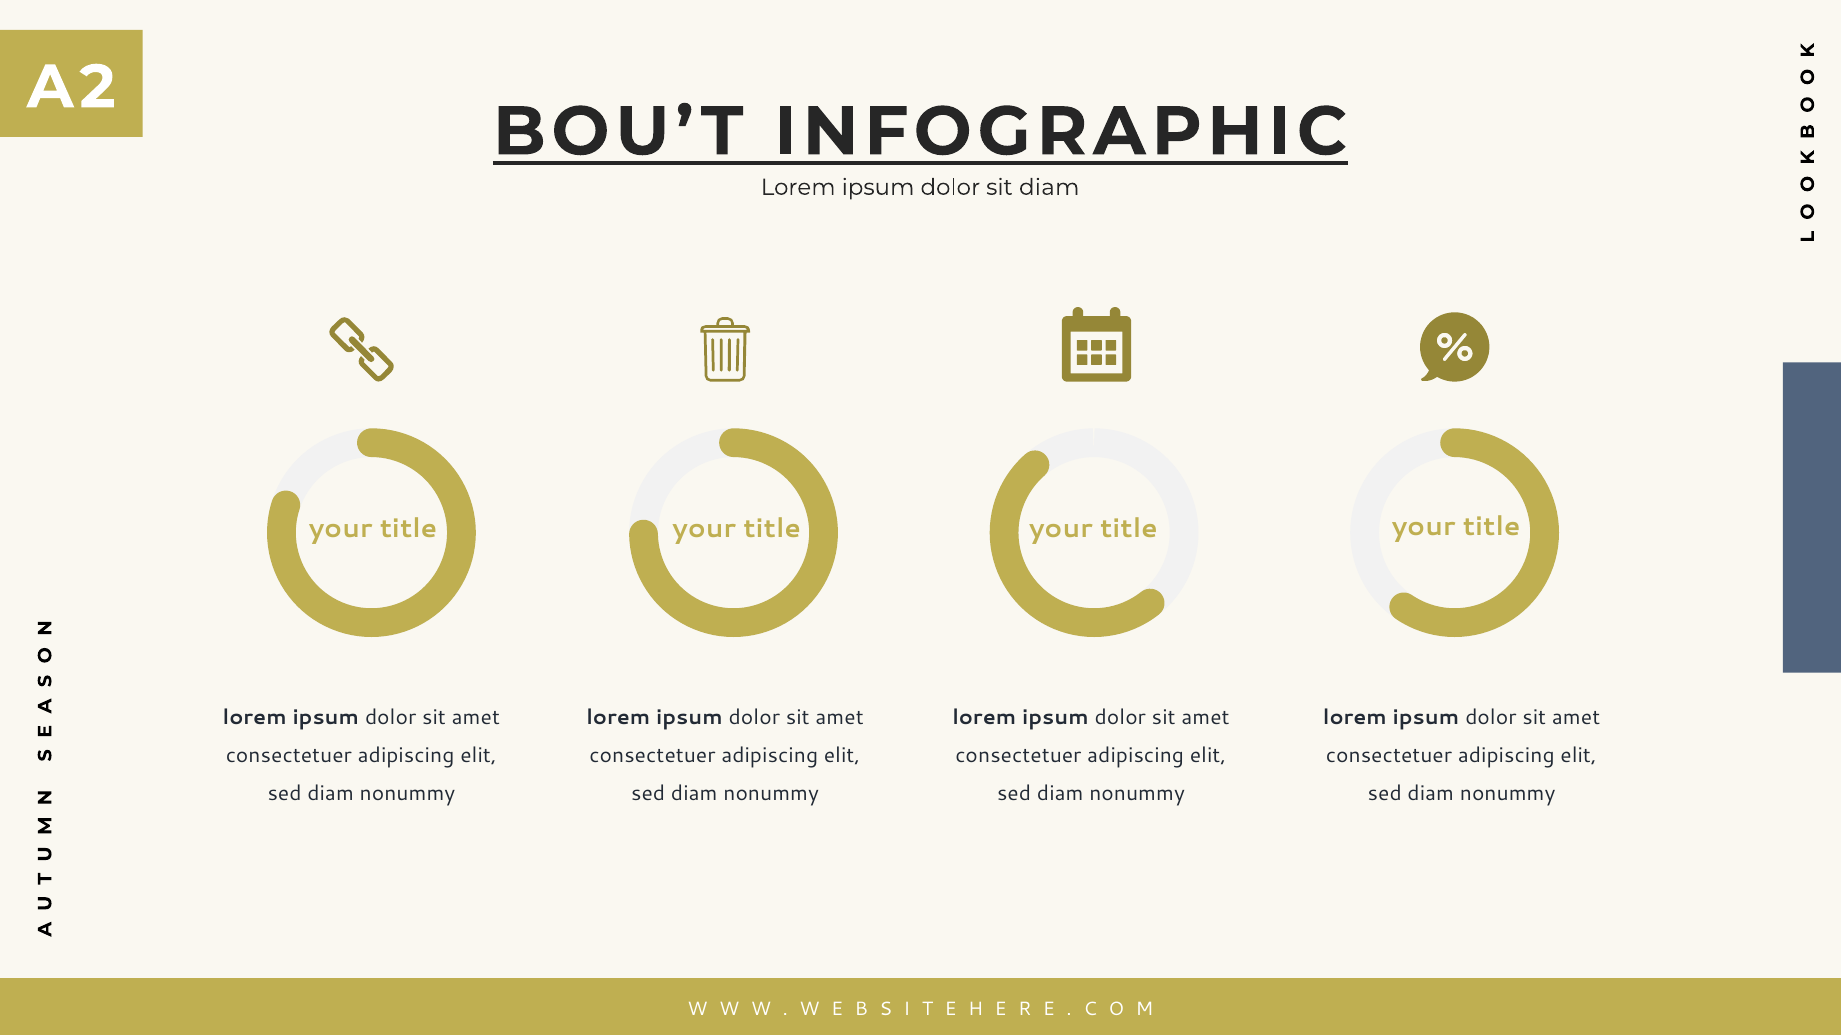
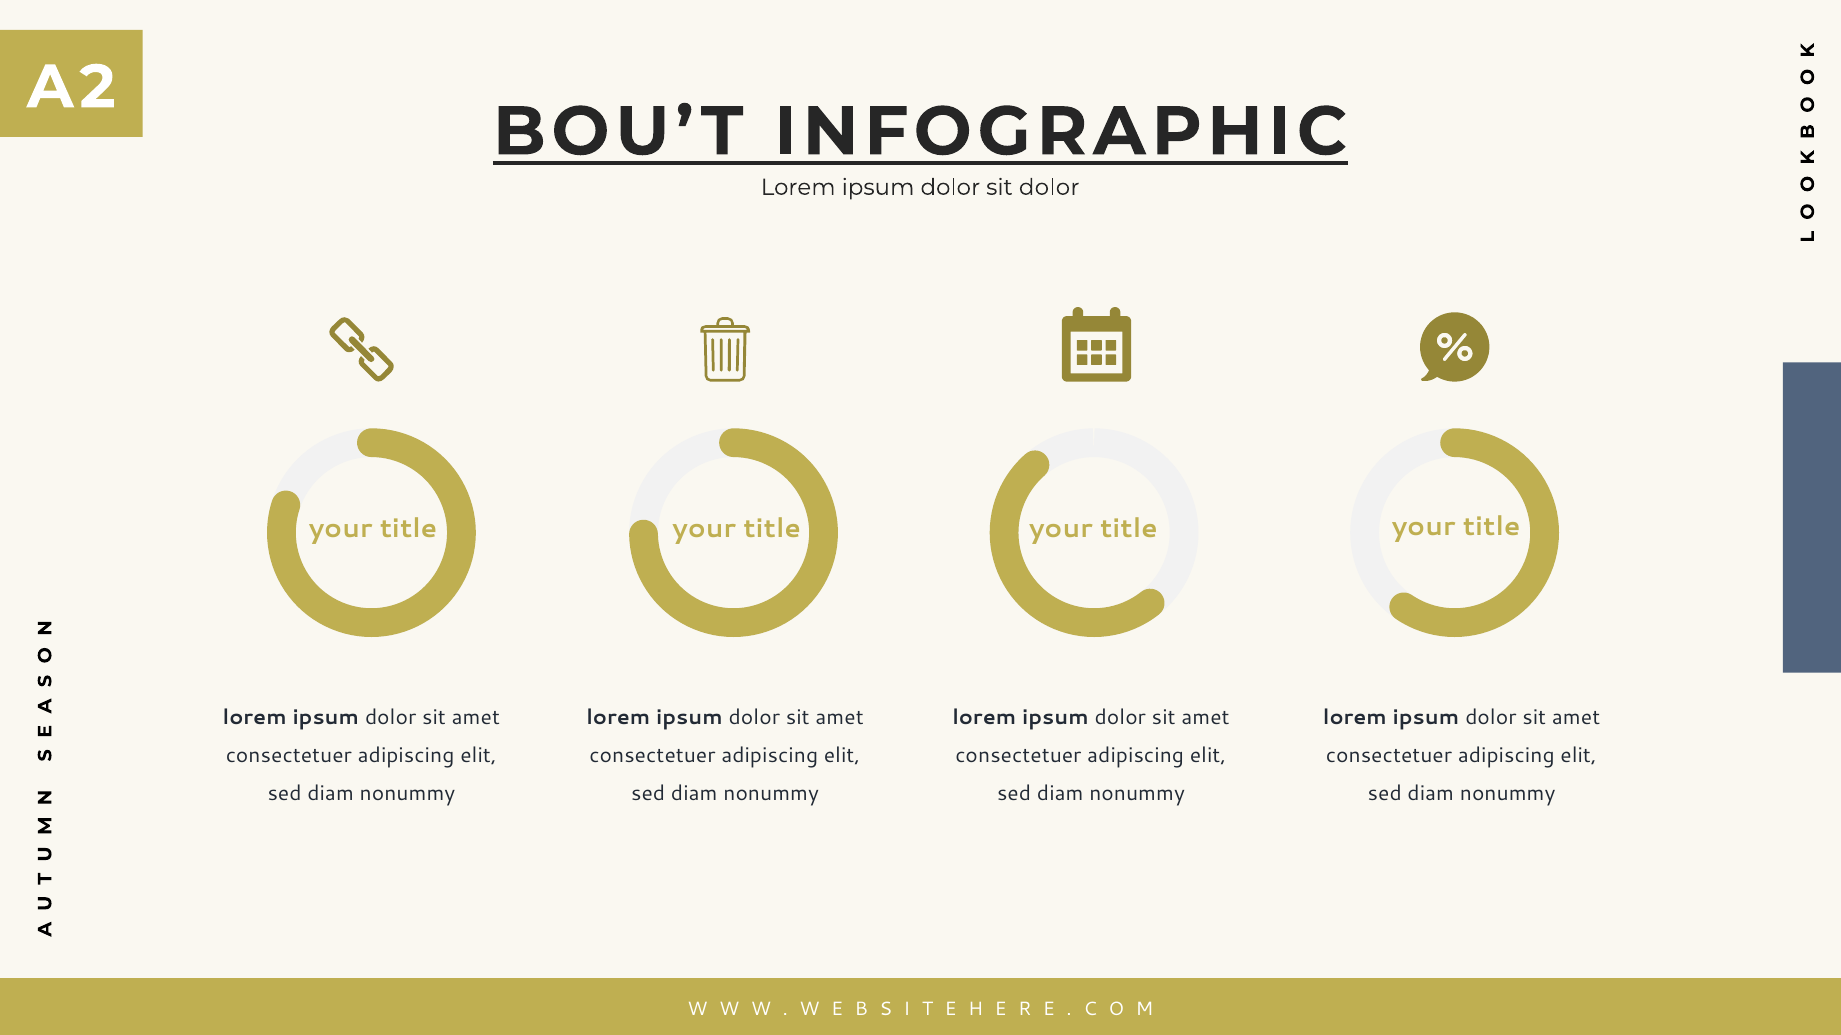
sit diam: diam -> dolor
